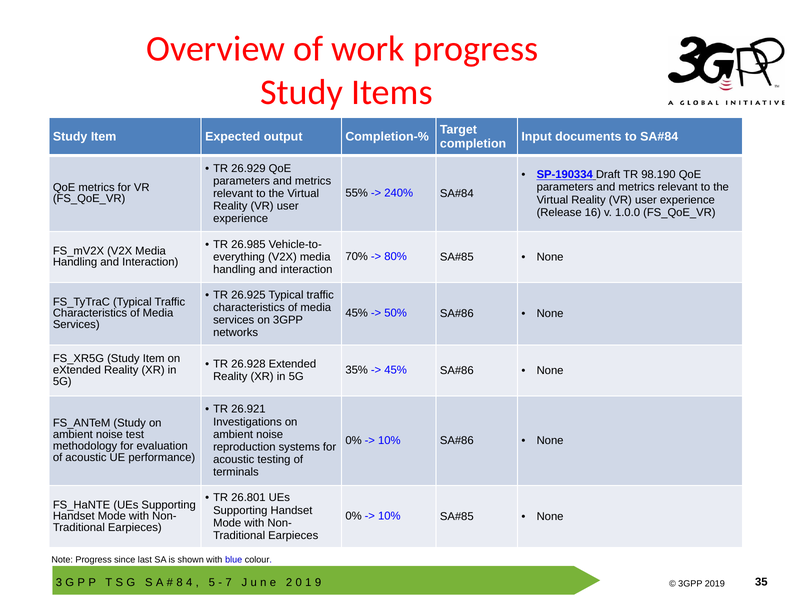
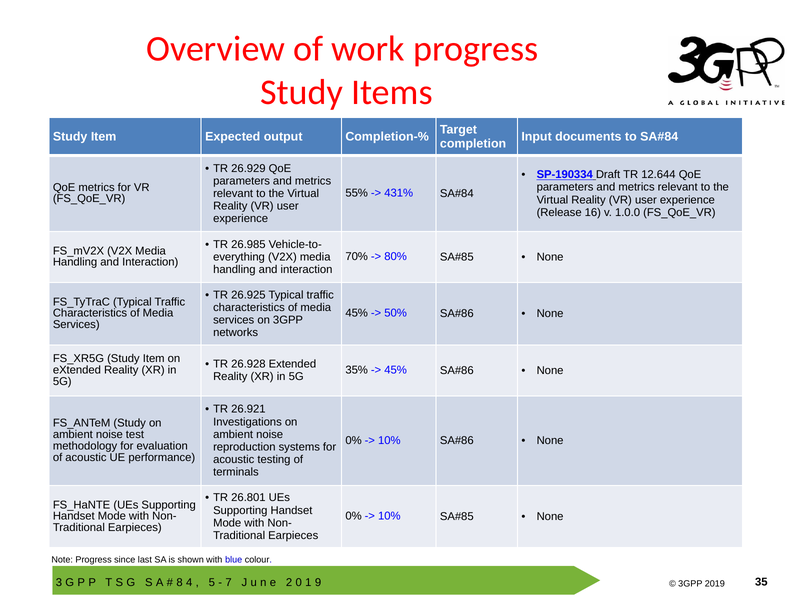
98.190: 98.190 -> 12.644
240%: 240% -> 431%
